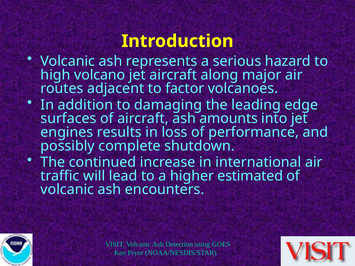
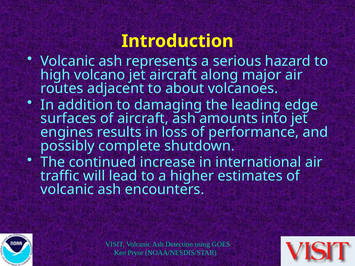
factor: factor -> about
estimated: estimated -> estimates
